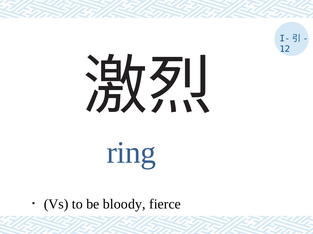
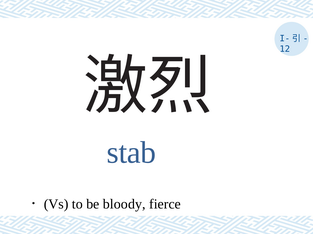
ring: ring -> stab
